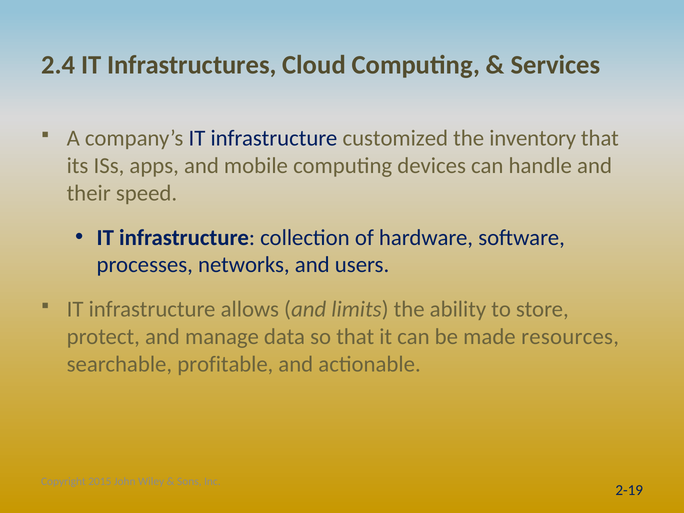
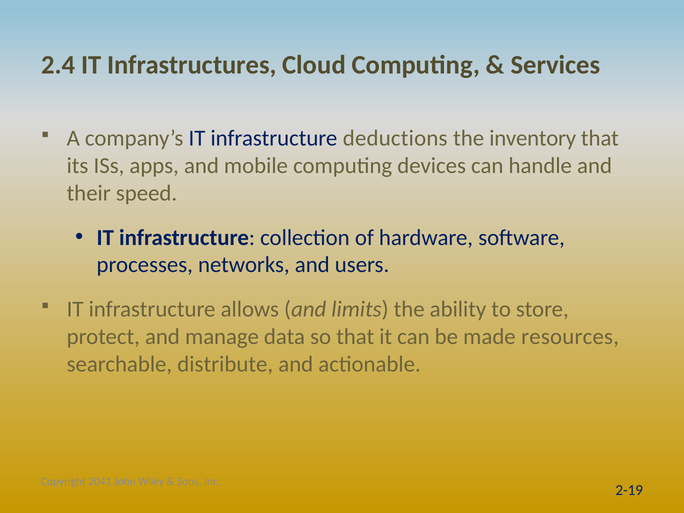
customized: customized -> deductions
profitable: profitable -> distribute
2015: 2015 -> 2041
